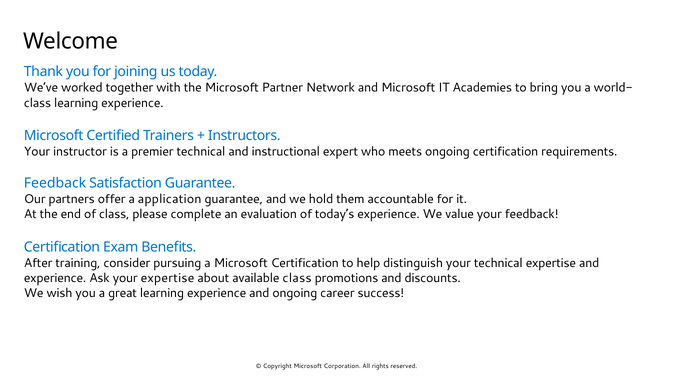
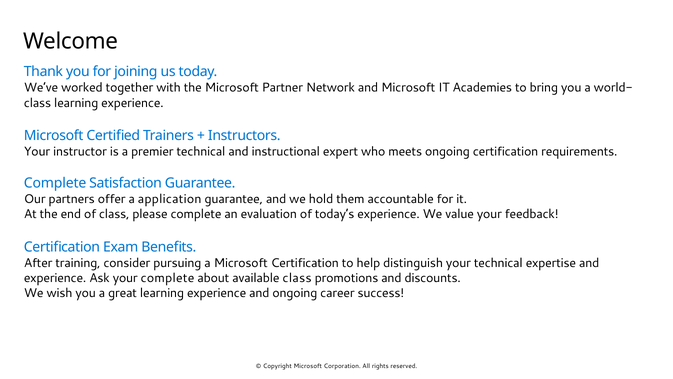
Feedback at (55, 183): Feedback -> Complete
your expertise: expertise -> complete
